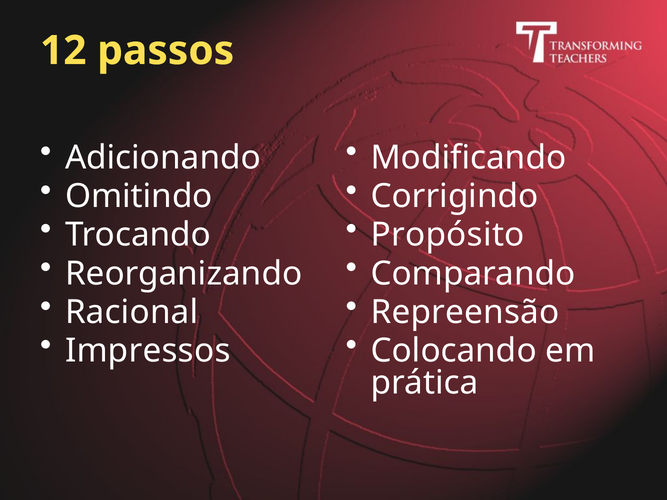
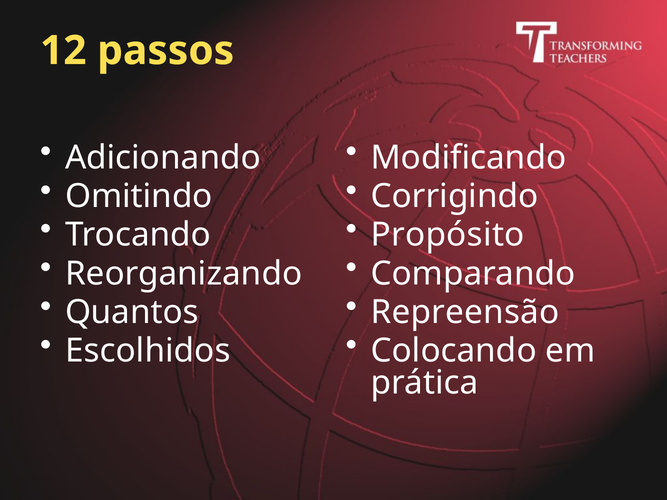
Racional: Racional -> Quantos
Impressos: Impressos -> Escolhidos
